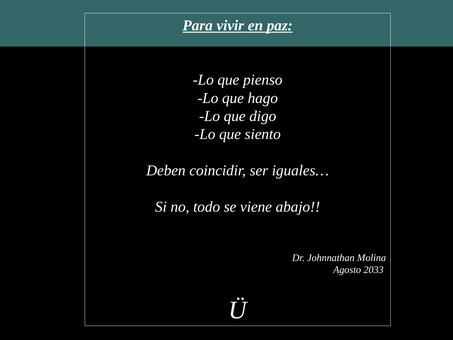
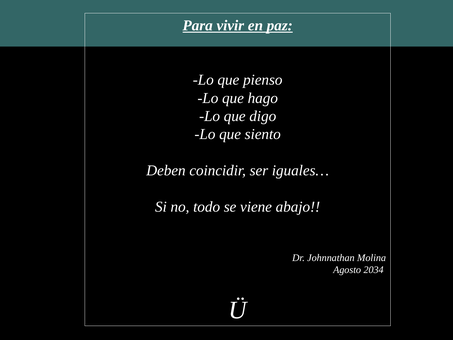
2033: 2033 -> 2034
